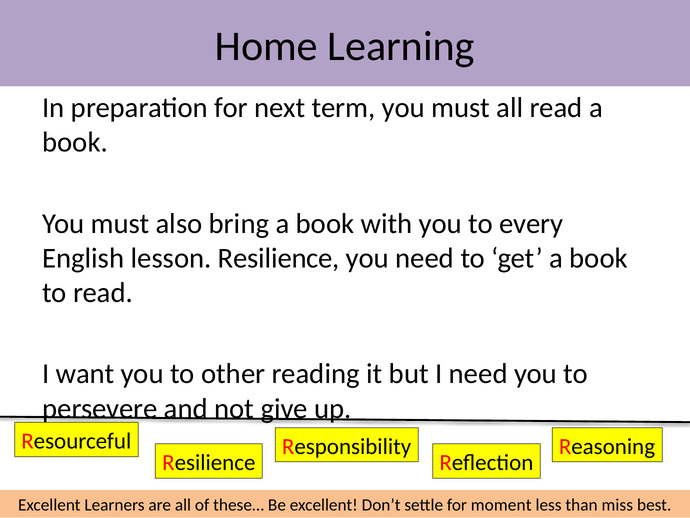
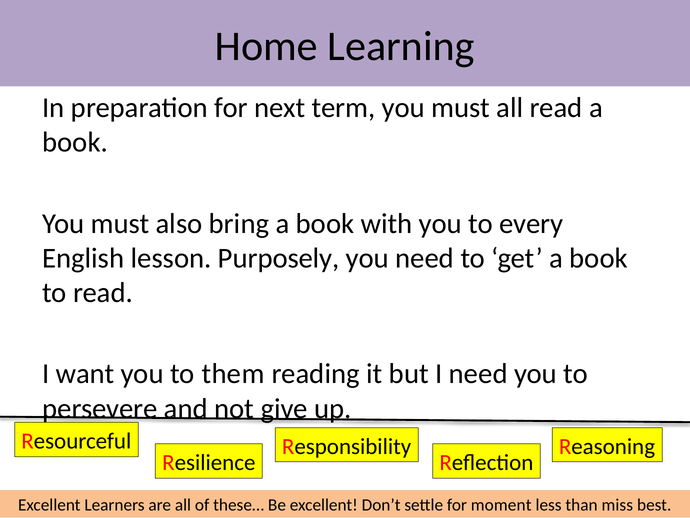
lesson Resilience: Resilience -> Purposely
other: other -> them
